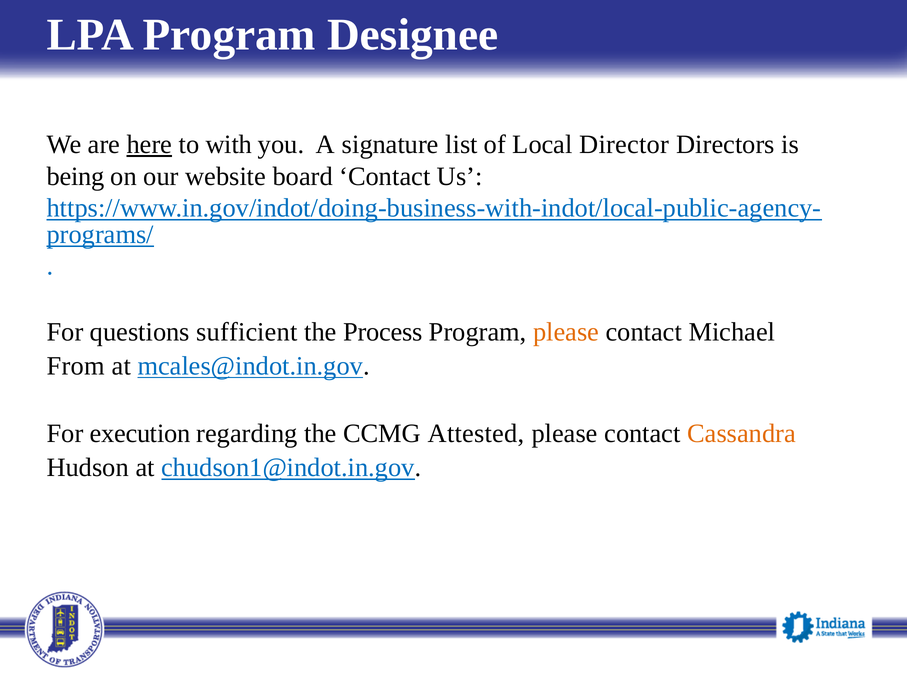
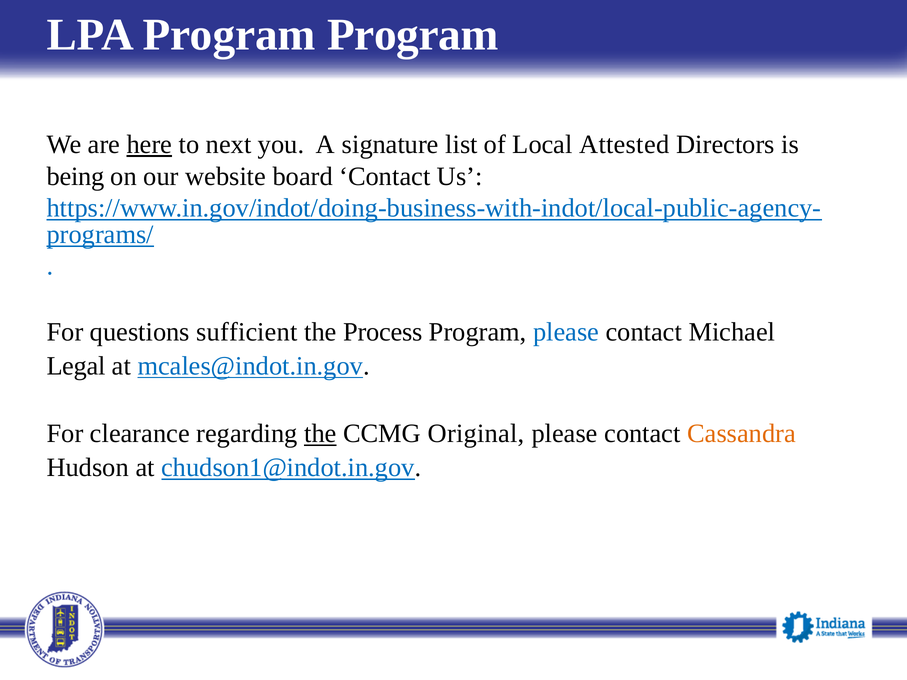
Program Designee: Designee -> Program
with: with -> next
Director: Director -> Attested
please at (566, 332) colour: orange -> blue
From: From -> Legal
execution: execution -> clearance
the at (320, 434) underline: none -> present
Attested: Attested -> Original
